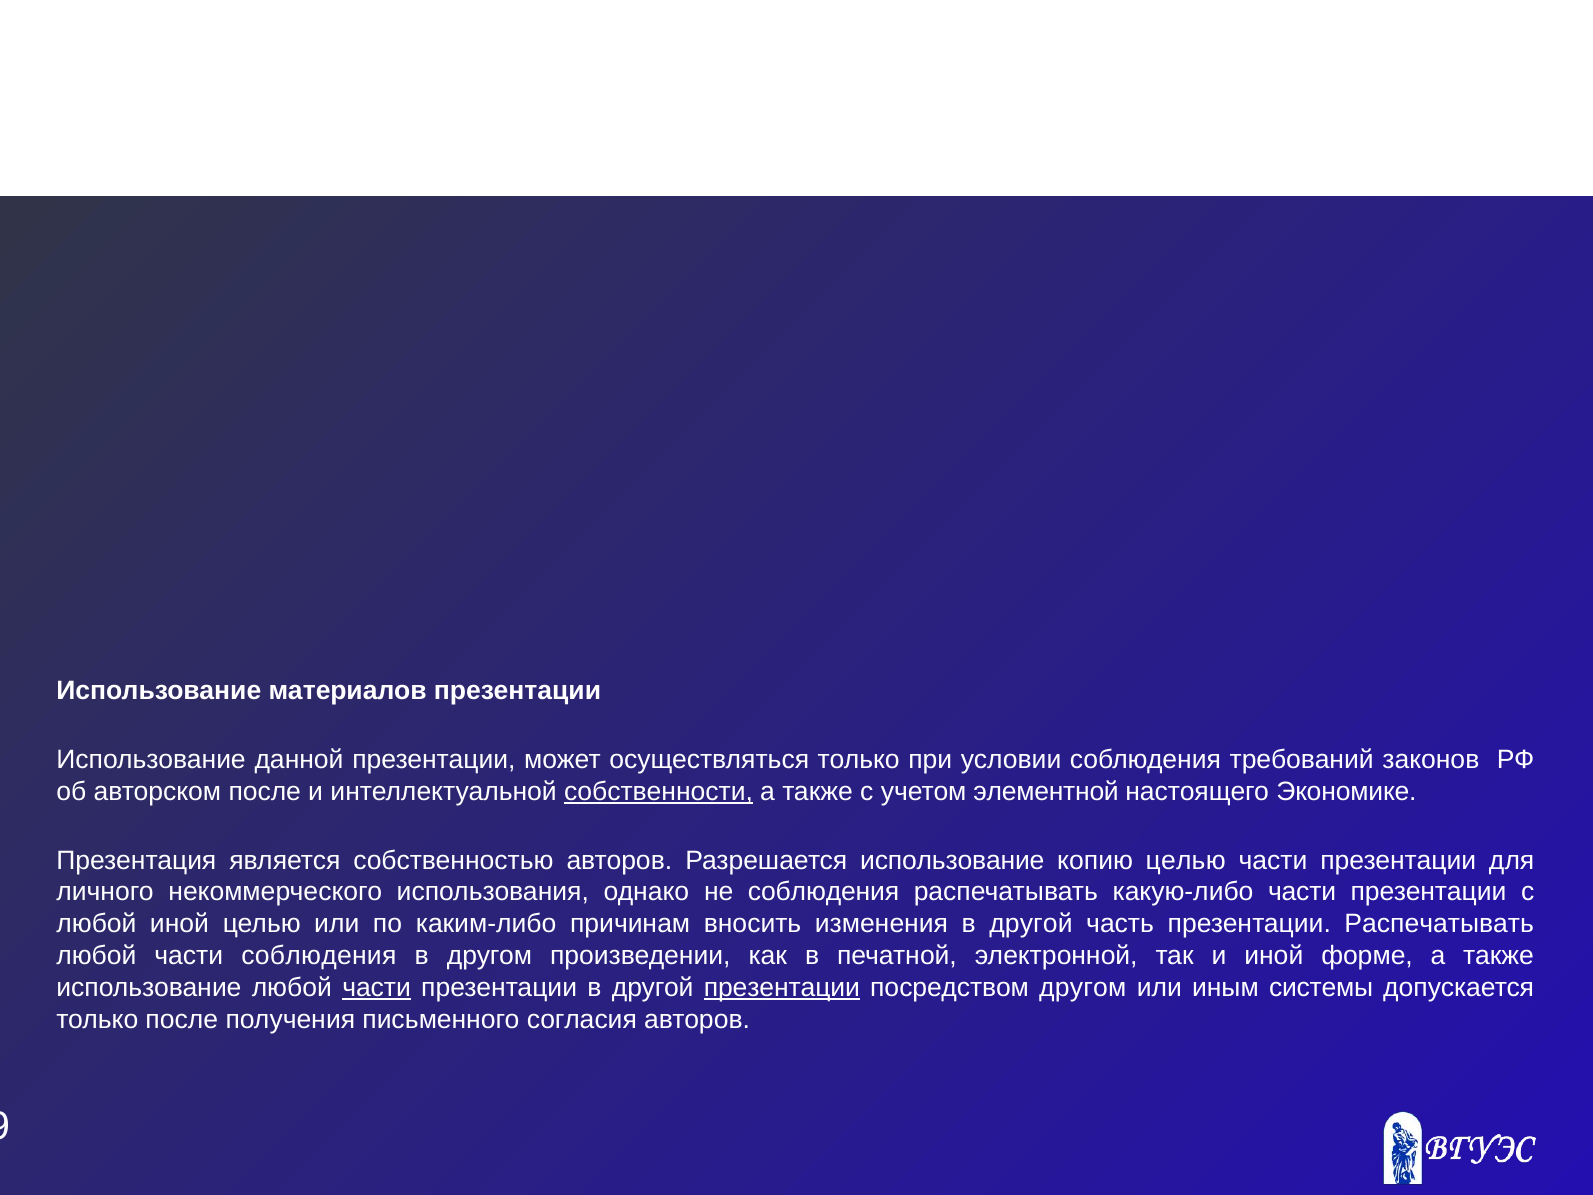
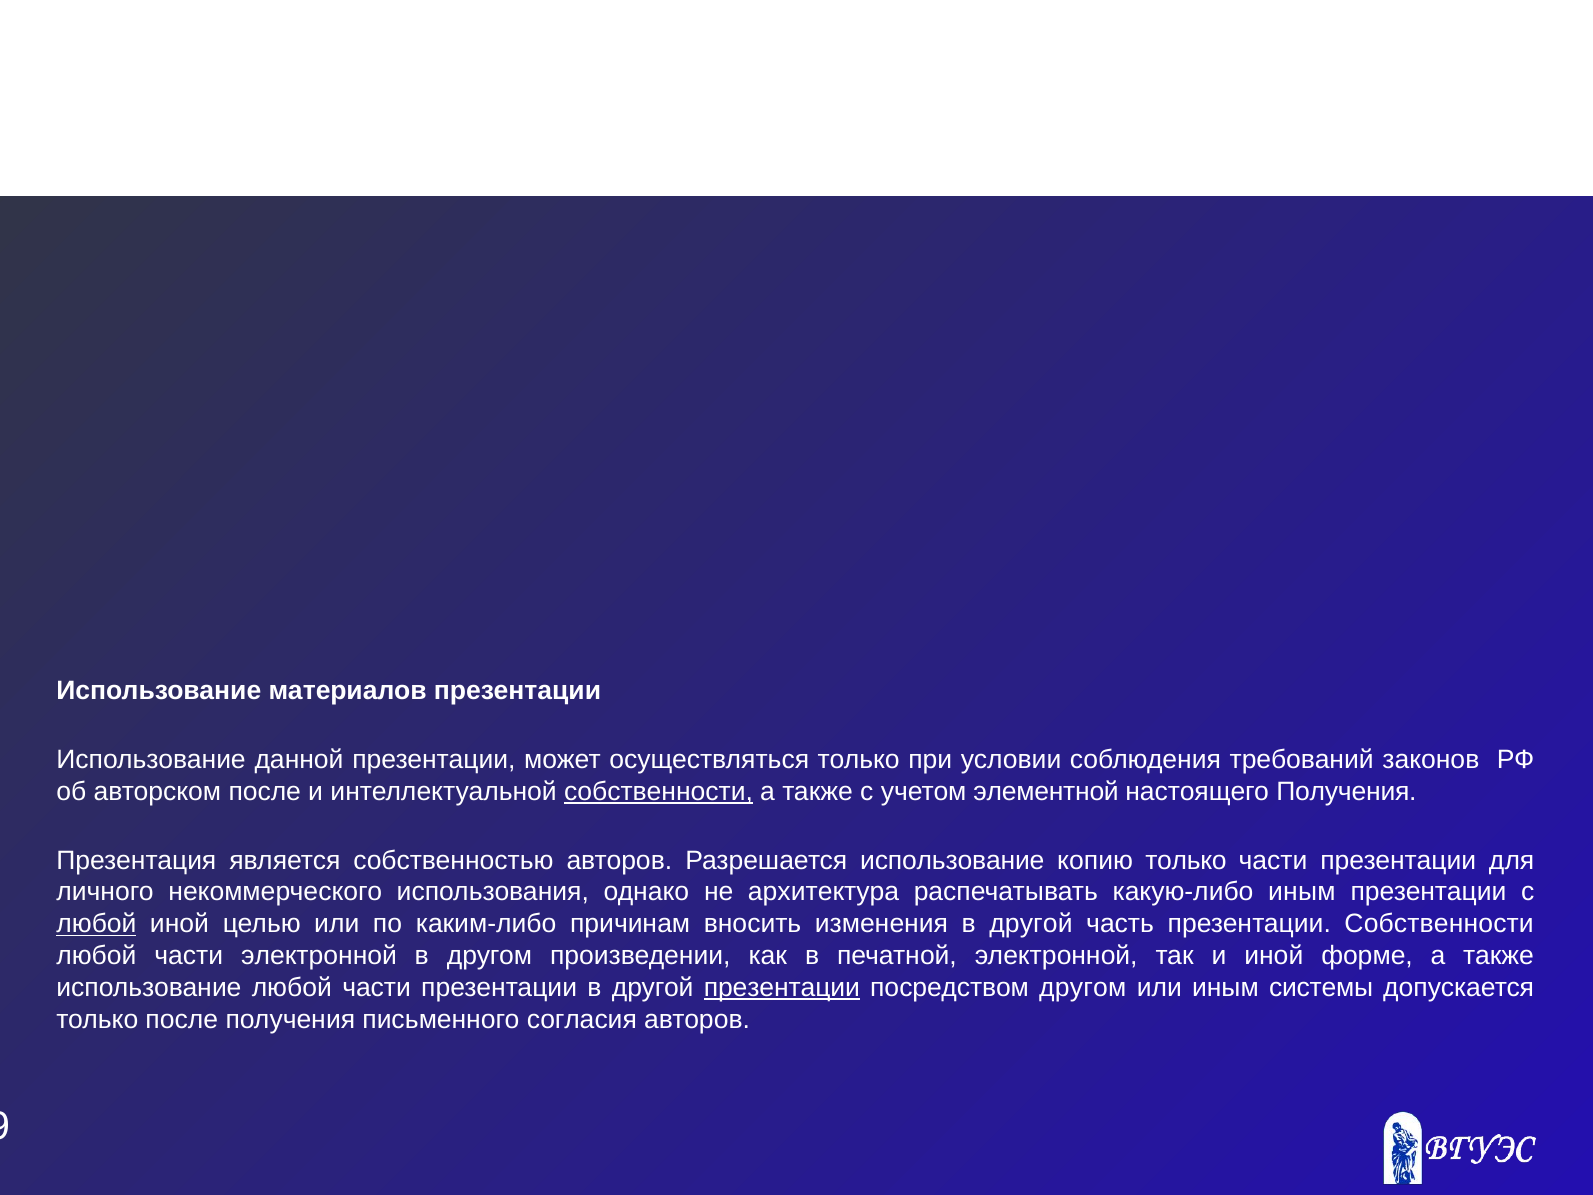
настоящего Экономике: Экономике -> Получения
копию целью: целью -> только
не соблюдения: соблюдения -> архитектура
какую-либо части: части -> иным
любой at (96, 924) underline: none -> present
презентации Распечатывать: Распечатывать -> Собственности
части соблюдения: соблюдения -> электронной
части at (377, 988) underline: present -> none
